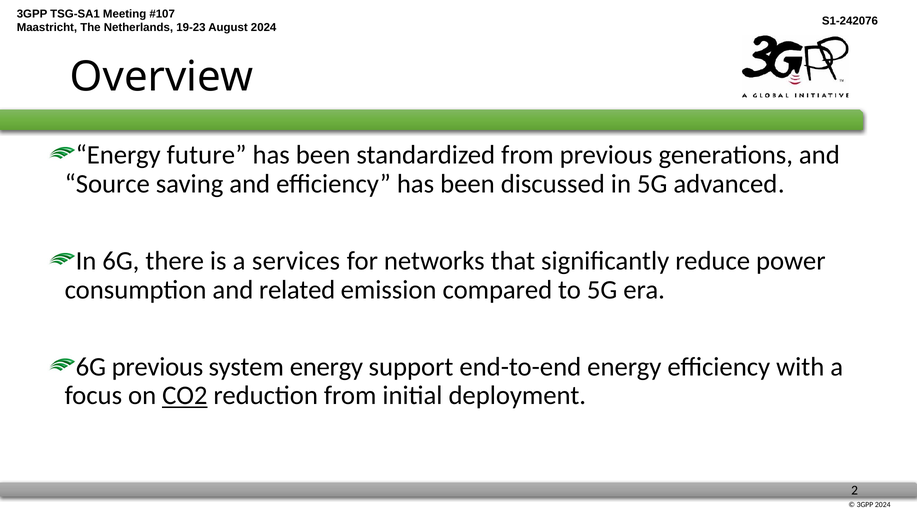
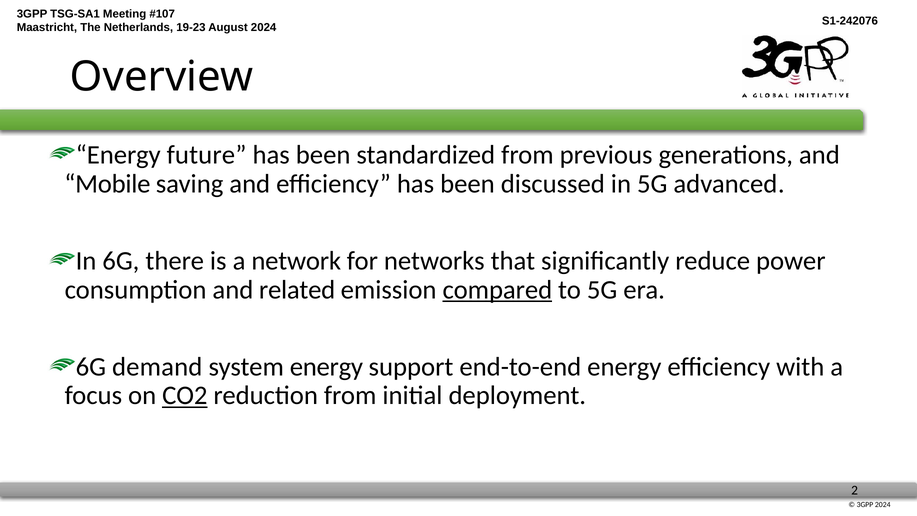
Source: Source -> Mobile
services: services -> network
compared underline: none -> present
6G previous: previous -> demand
